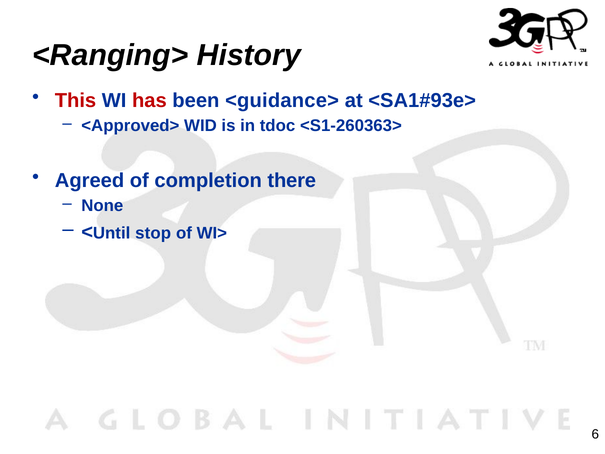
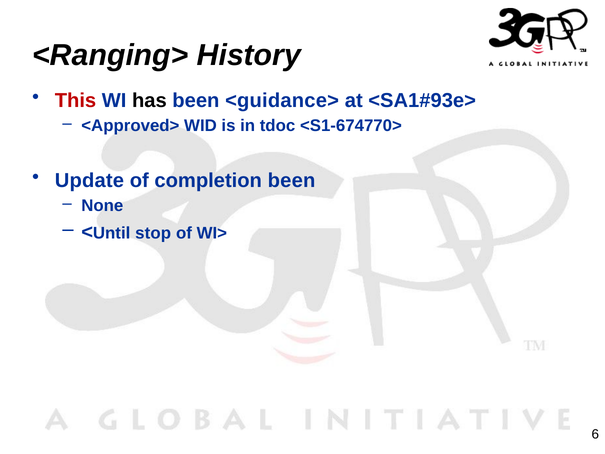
has colour: red -> black
<S1-260363>: <S1-260363> -> <S1-674770>
Agreed: Agreed -> Update
completion there: there -> been
